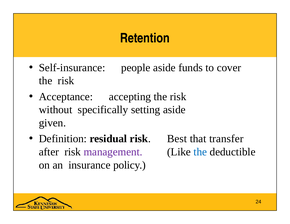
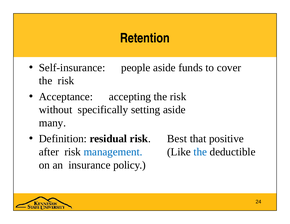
given: given -> many
transfer: transfer -> positive
management colour: purple -> blue
